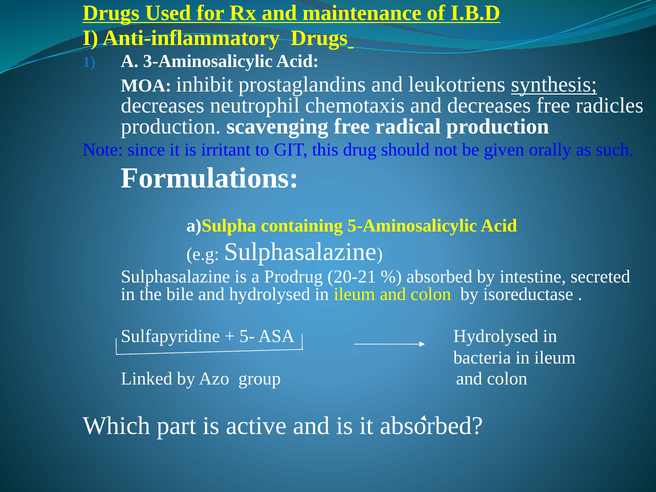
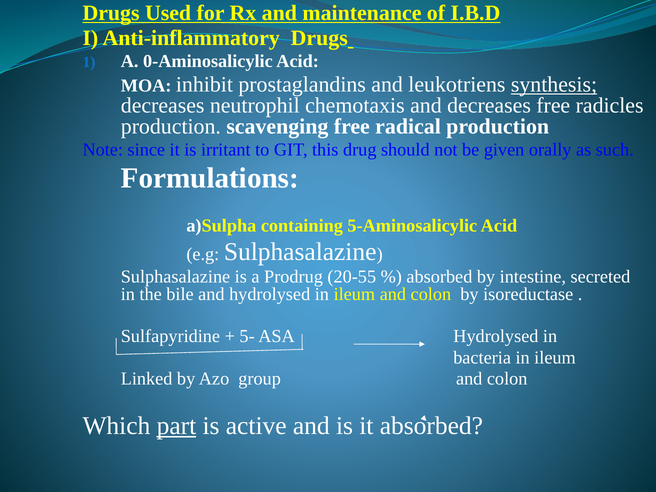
3-Aminosalicylic: 3-Aminosalicylic -> 0-Aminosalicylic
20-21: 20-21 -> 20-55
part underline: none -> present
